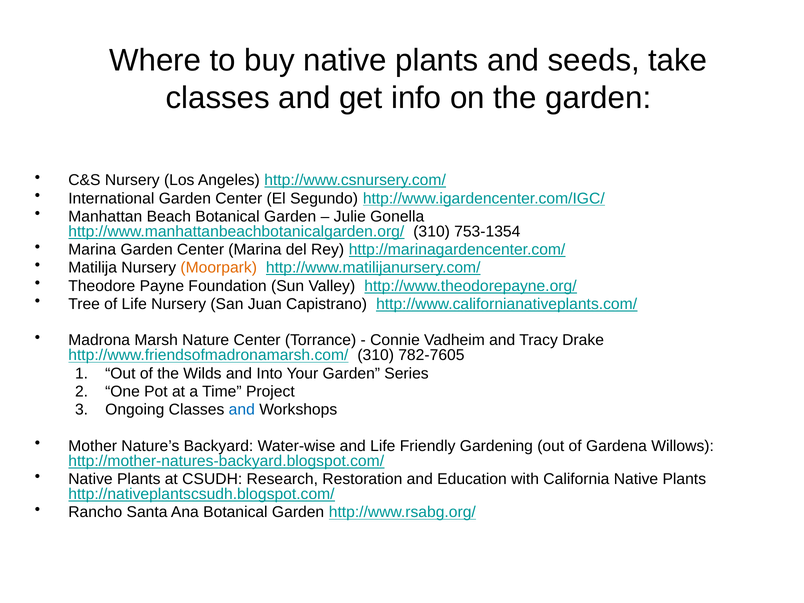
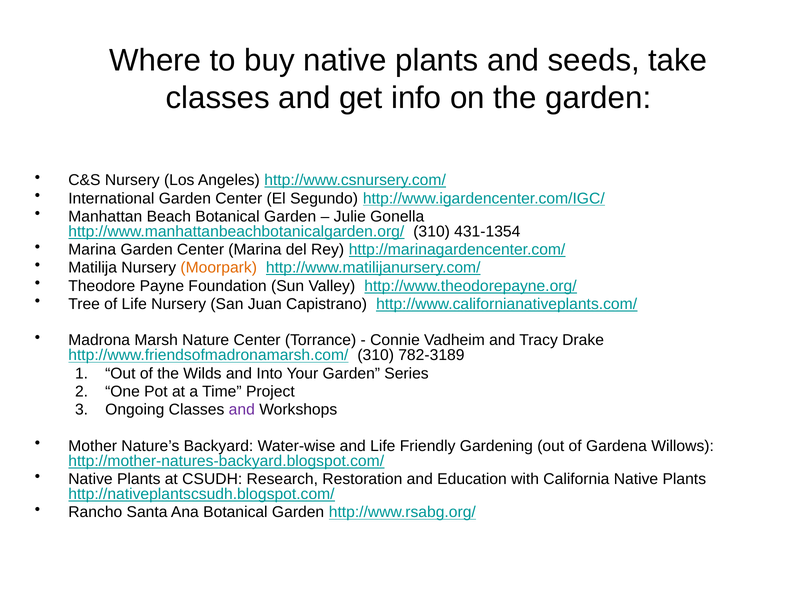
753-1354: 753-1354 -> 431-1354
782-7605: 782-7605 -> 782-3189
and at (242, 410) colour: blue -> purple
